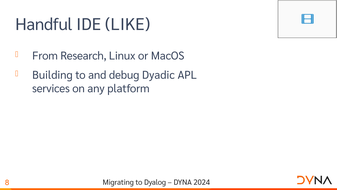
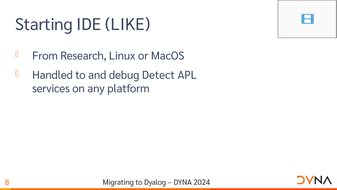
Handful: Handful -> Starting
Building: Building -> Handled
Dyadic: Dyadic -> Detect
